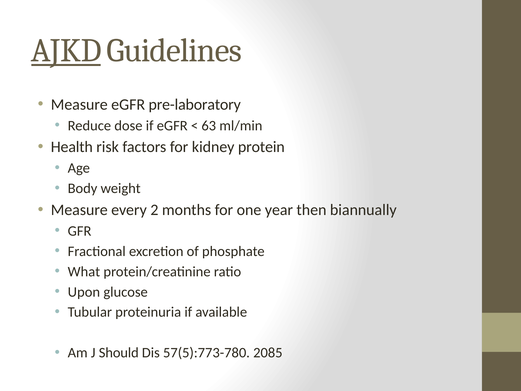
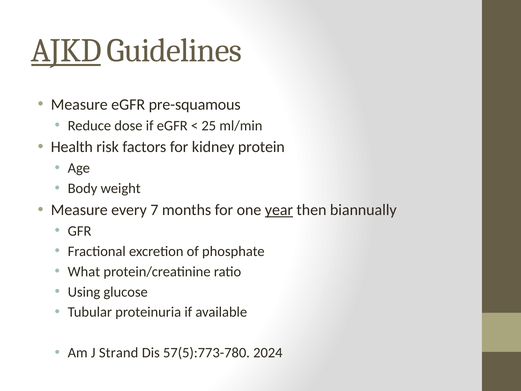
pre-laboratory: pre-laboratory -> pre-squamous
63: 63 -> 25
2: 2 -> 7
year underline: none -> present
Upon: Upon -> Using
Should: Should -> Strand
2085: 2085 -> 2024
